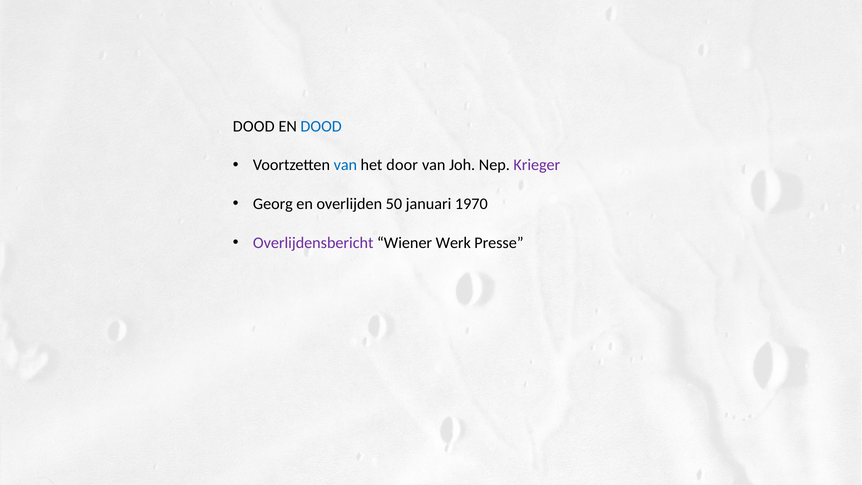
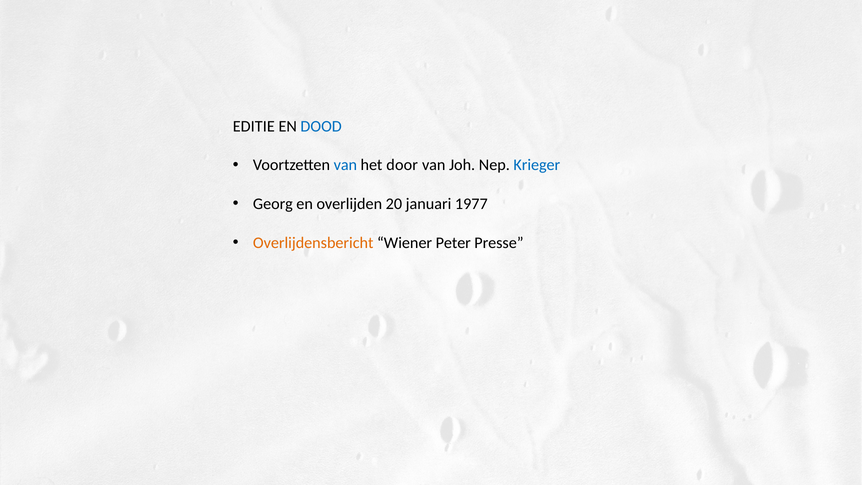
DOOD at (254, 126): DOOD -> EDITIE
Krieger colour: purple -> blue
50: 50 -> 20
1970: 1970 -> 1977
Overlijdensbericht colour: purple -> orange
Werk: Werk -> Peter
